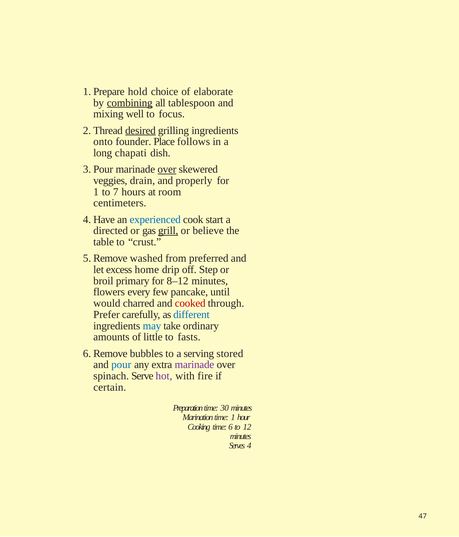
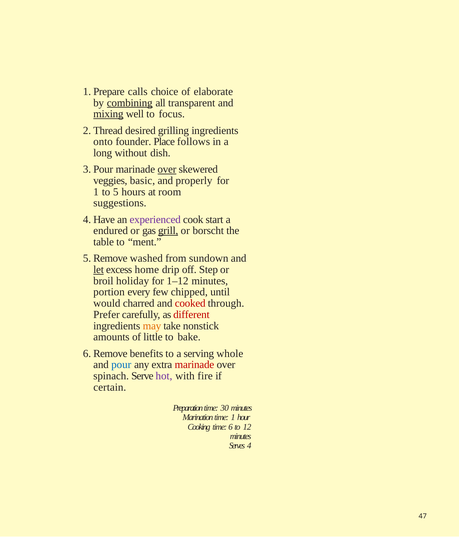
hold: hold -> calls
tablespoon: tablespoon -> transparent
mixing underline: none -> present
desired underline: present -> none
chapati: chapati -> without
drain: drain -> basic
7: 7 -> 5
centimeters: centimeters -> suggestions
experienced colour: blue -> purple
directed: directed -> endured
believe: believe -> borscht
crust: crust -> ment
preferred: preferred -> sundown
let underline: none -> present
primary: primary -> holiday
8–12: 8–12 -> 1–12
flowers: flowers -> portion
pancake: pancake -> chipped
different colour: blue -> red
may colour: blue -> orange
ordinary: ordinary -> nonstick
fasts: fasts -> bake
bubbles: bubbles -> benefits
stored: stored -> whole
marinade at (194, 365) colour: purple -> red
